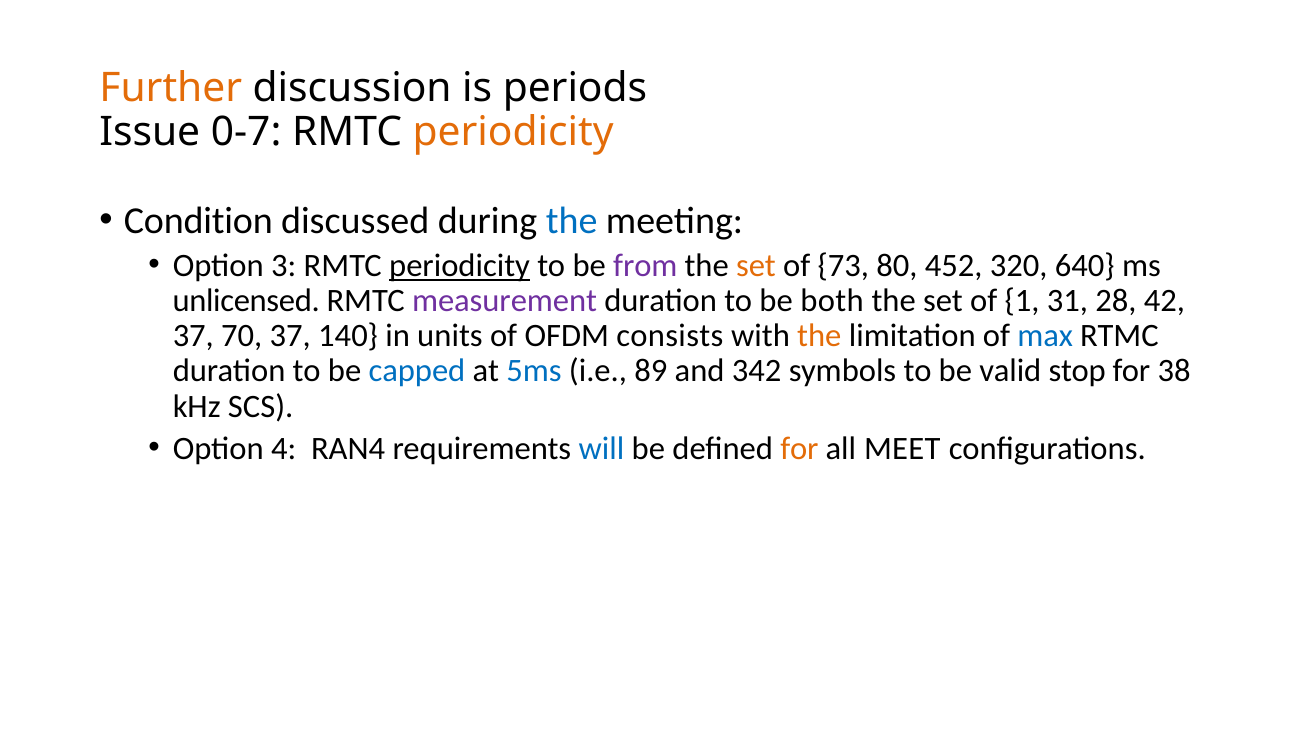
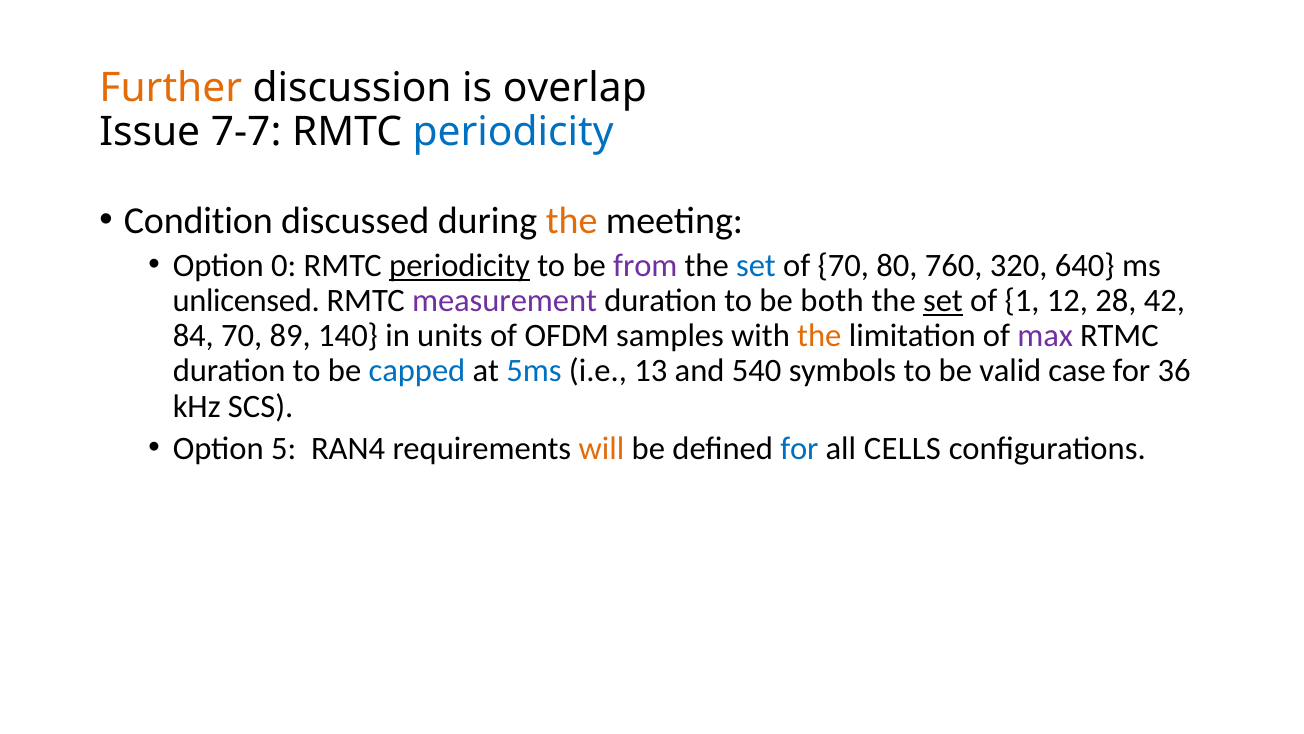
periods: periods -> overlap
0-7: 0-7 -> 7-7
periodicity at (513, 132) colour: orange -> blue
the at (572, 220) colour: blue -> orange
3: 3 -> 0
set at (756, 265) colour: orange -> blue
of 73: 73 -> 70
452: 452 -> 760
set at (943, 301) underline: none -> present
31: 31 -> 12
37 at (193, 336): 37 -> 84
70 37: 37 -> 89
consists: consists -> samples
max colour: blue -> purple
89: 89 -> 13
342: 342 -> 540
stop: stop -> case
38: 38 -> 36
4: 4 -> 5
will colour: blue -> orange
for at (799, 448) colour: orange -> blue
MEET: MEET -> CELLS
